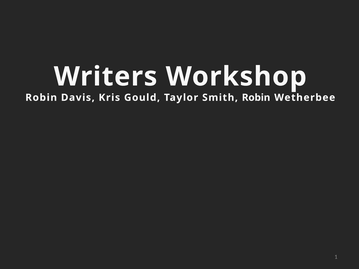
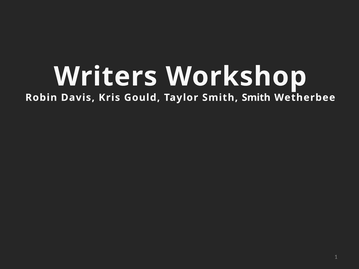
Smith Robin: Robin -> Smith
